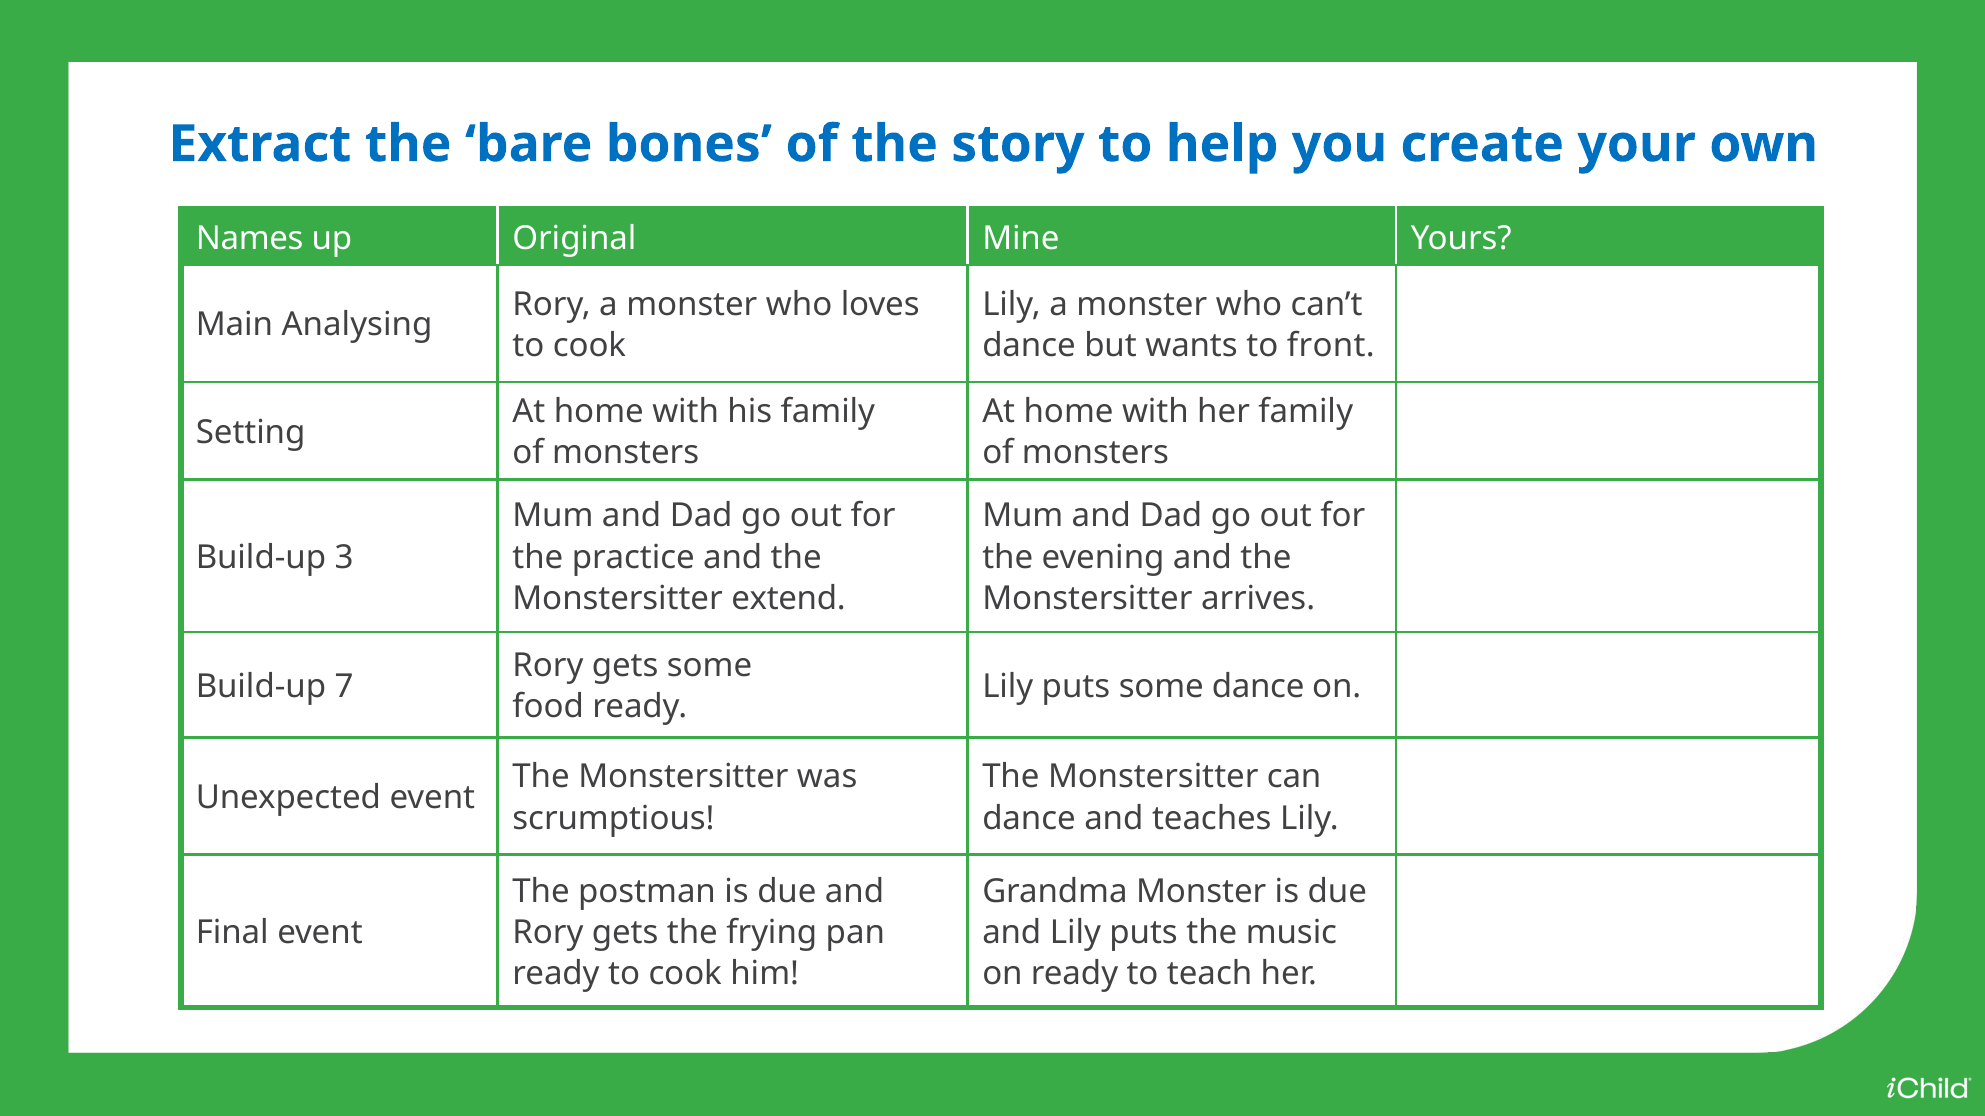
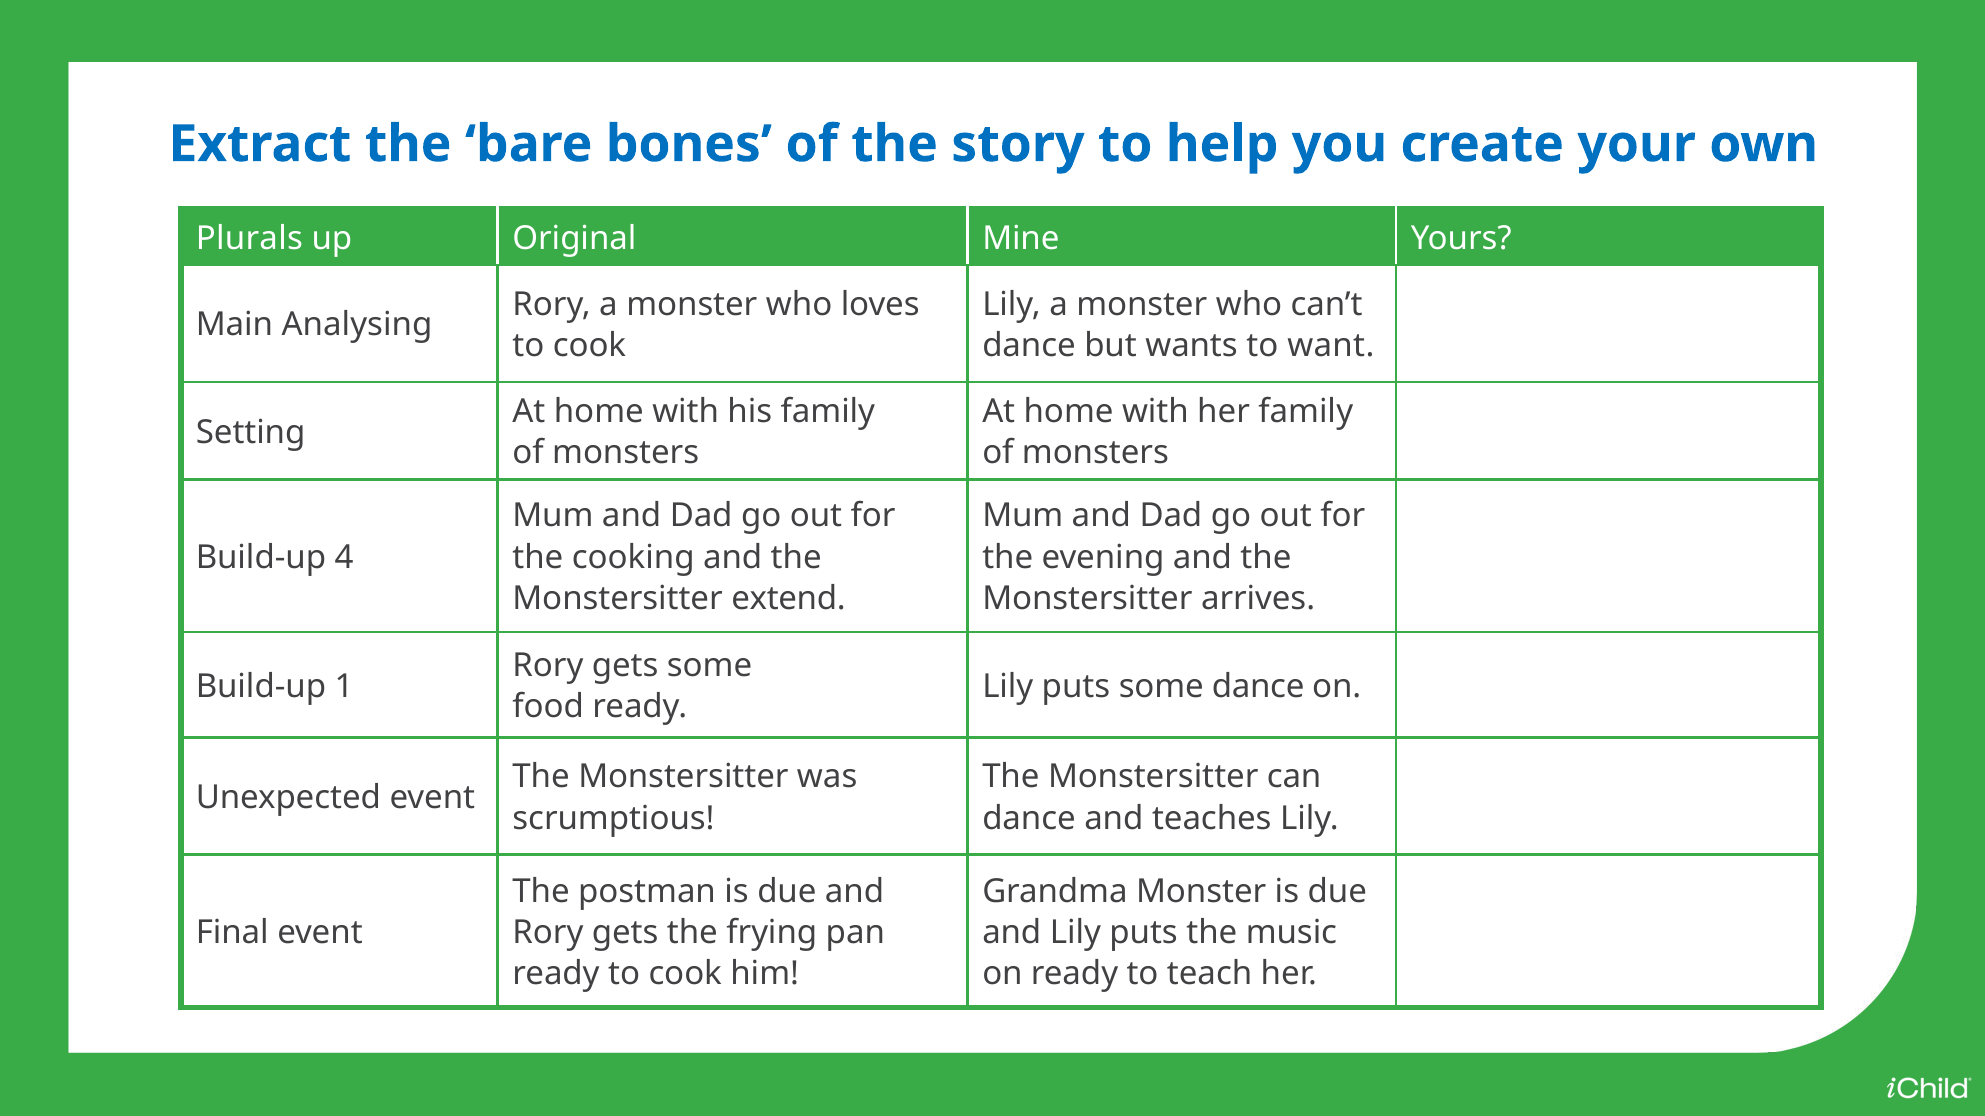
Names: Names -> Plurals
front: front -> want
3: 3 -> 4
practice: practice -> cooking
7: 7 -> 1
